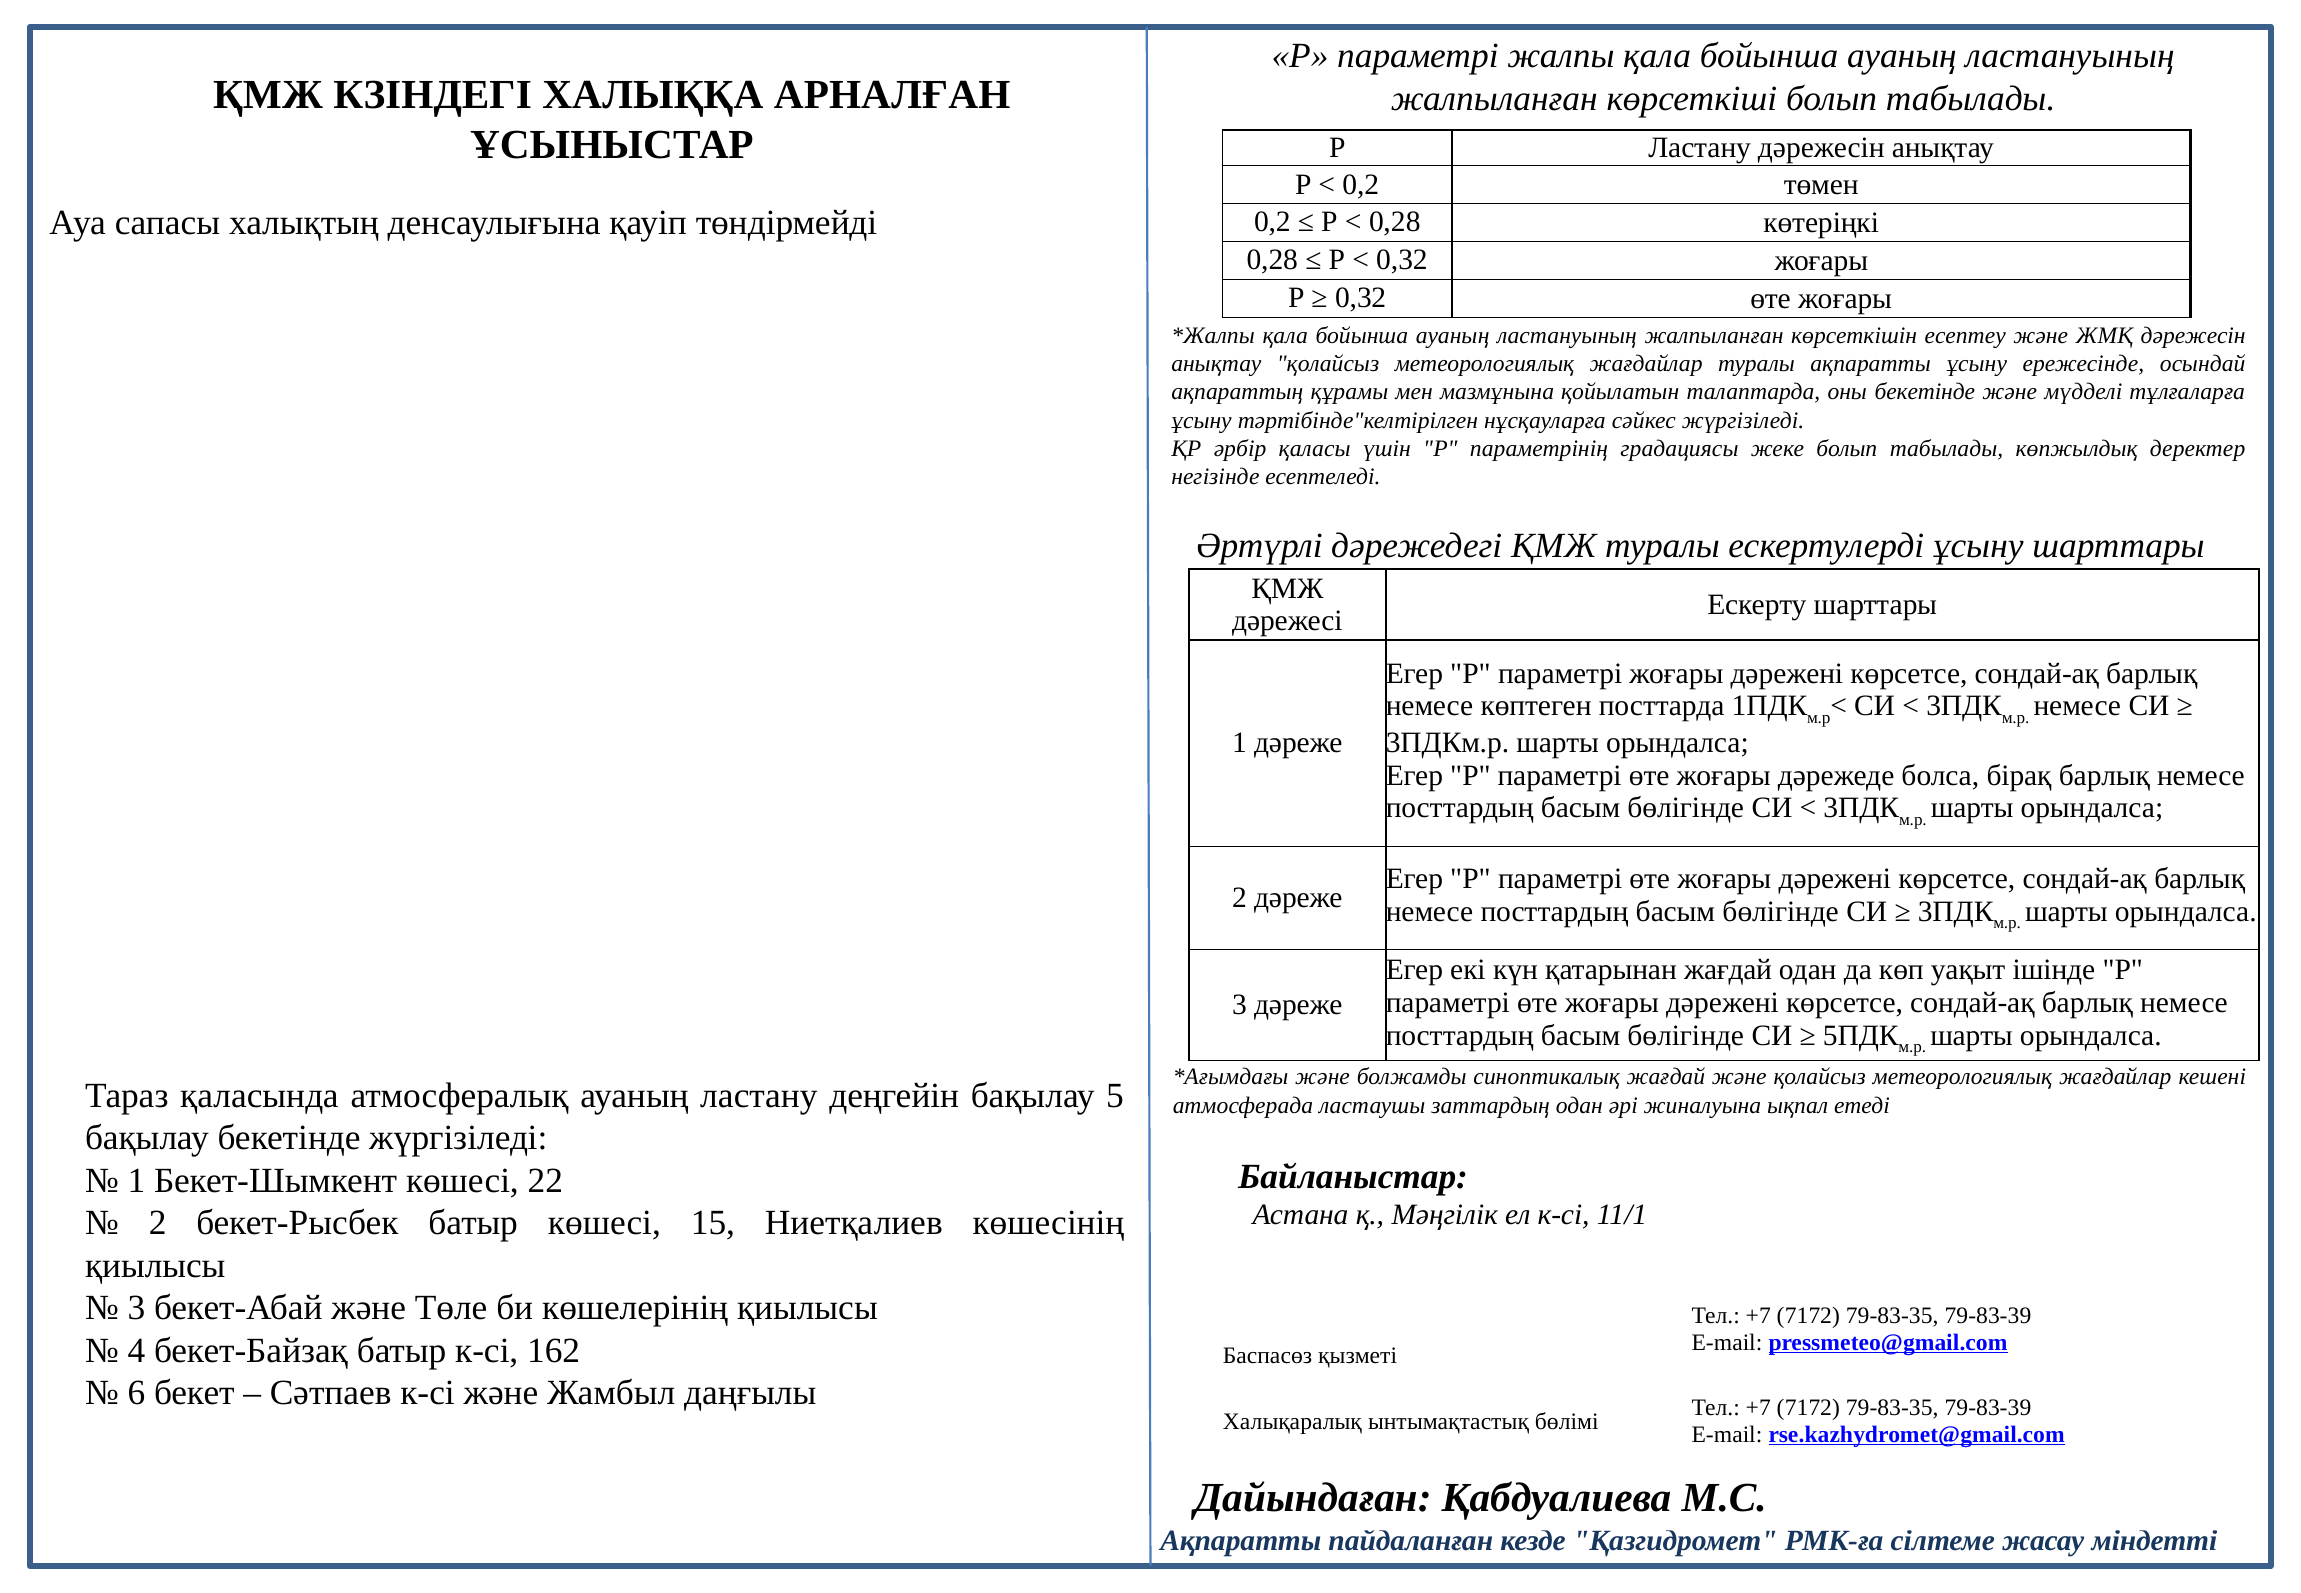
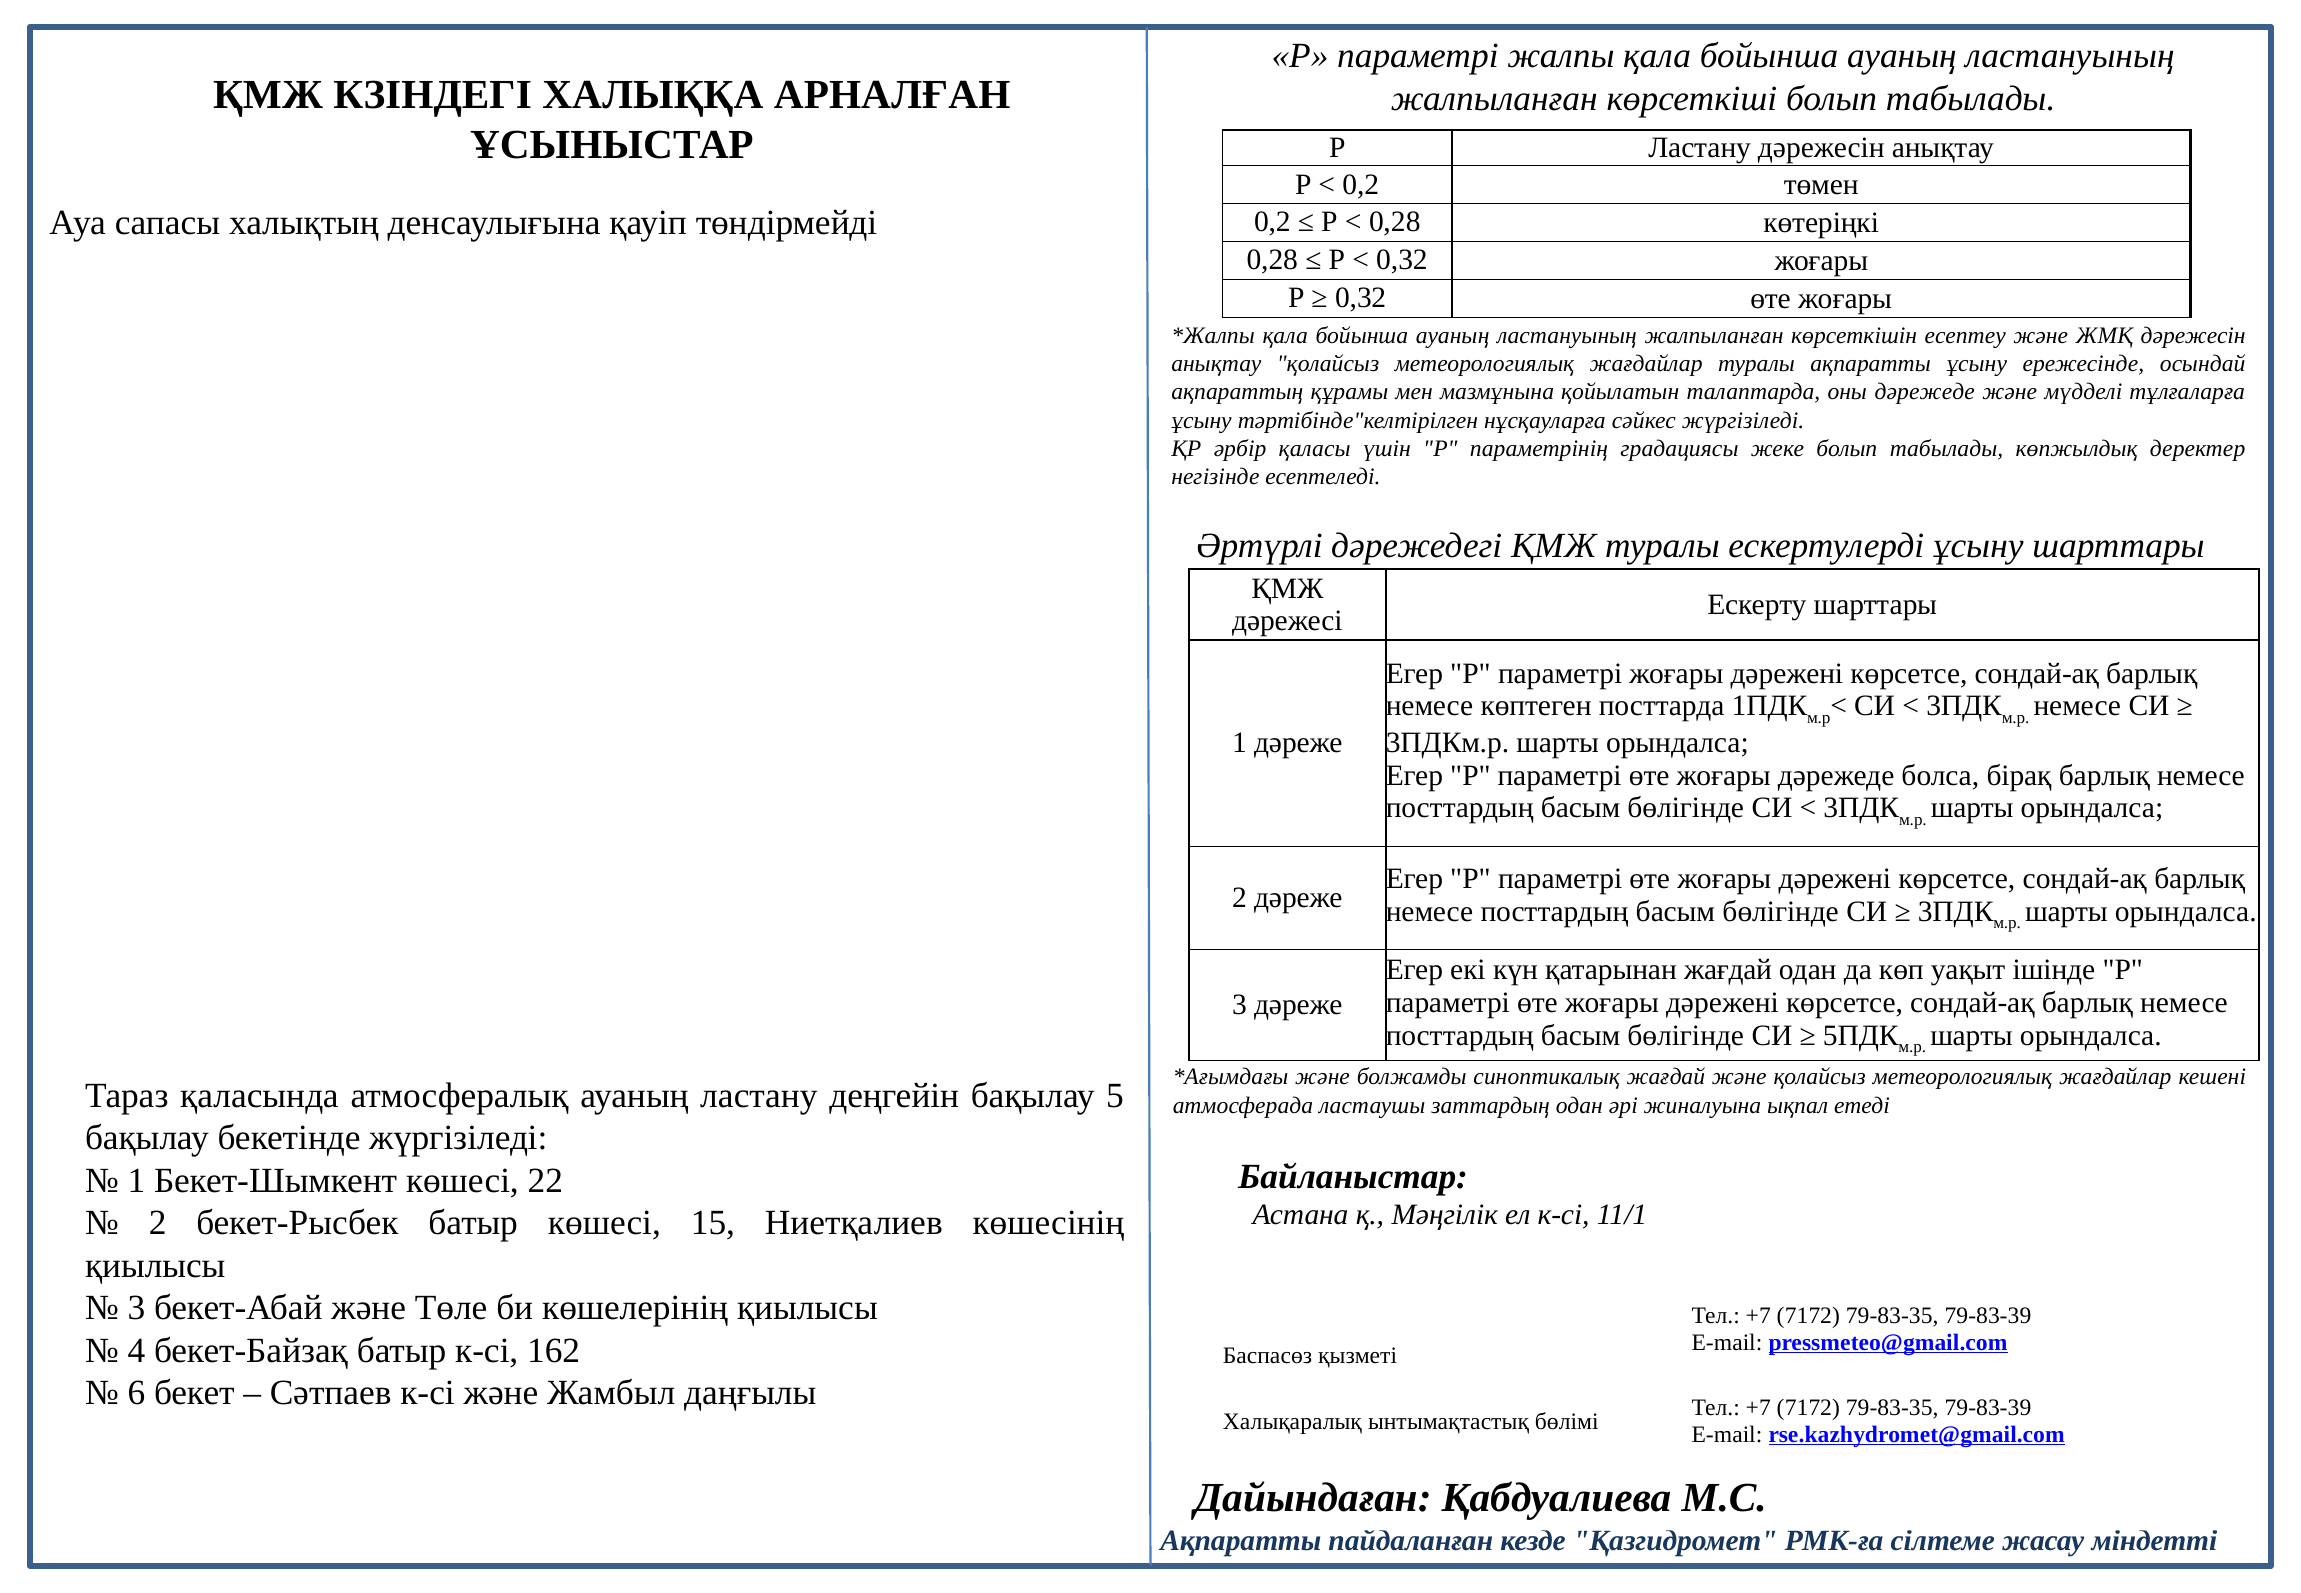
оны бекетінде: бекетінде -> дәрежеде
